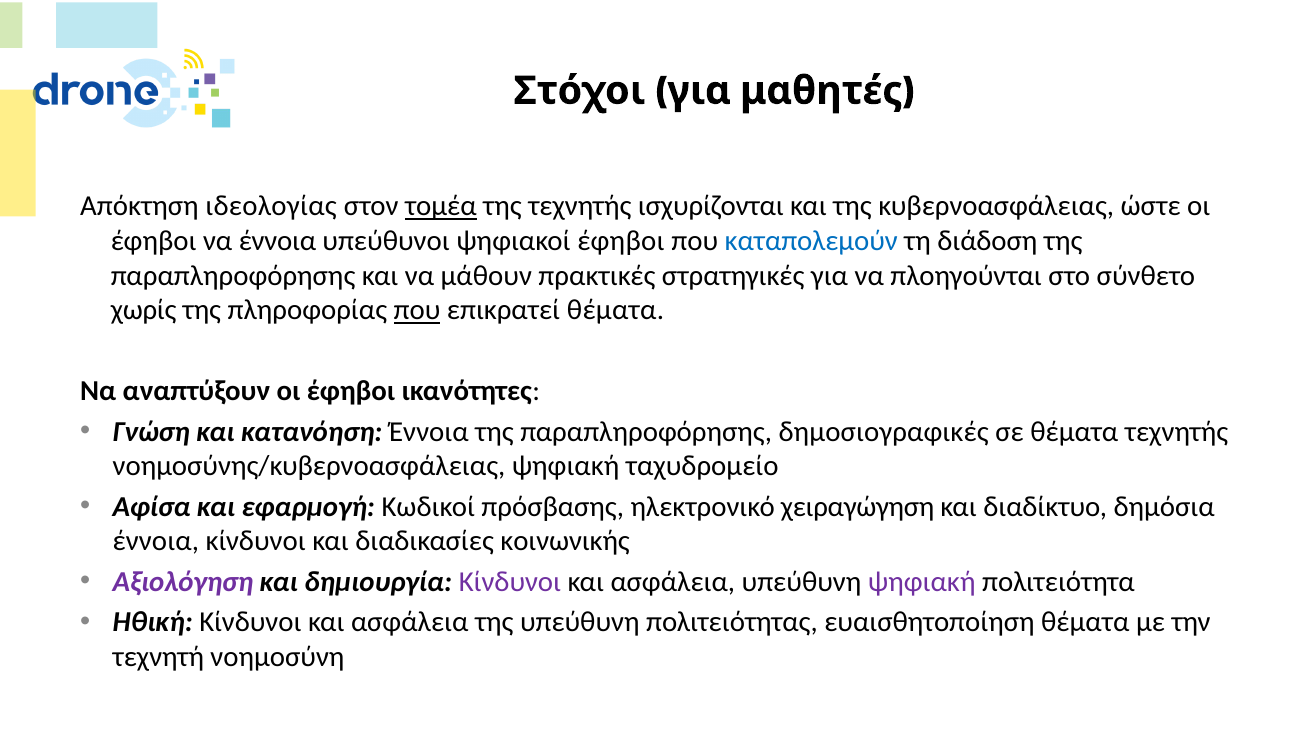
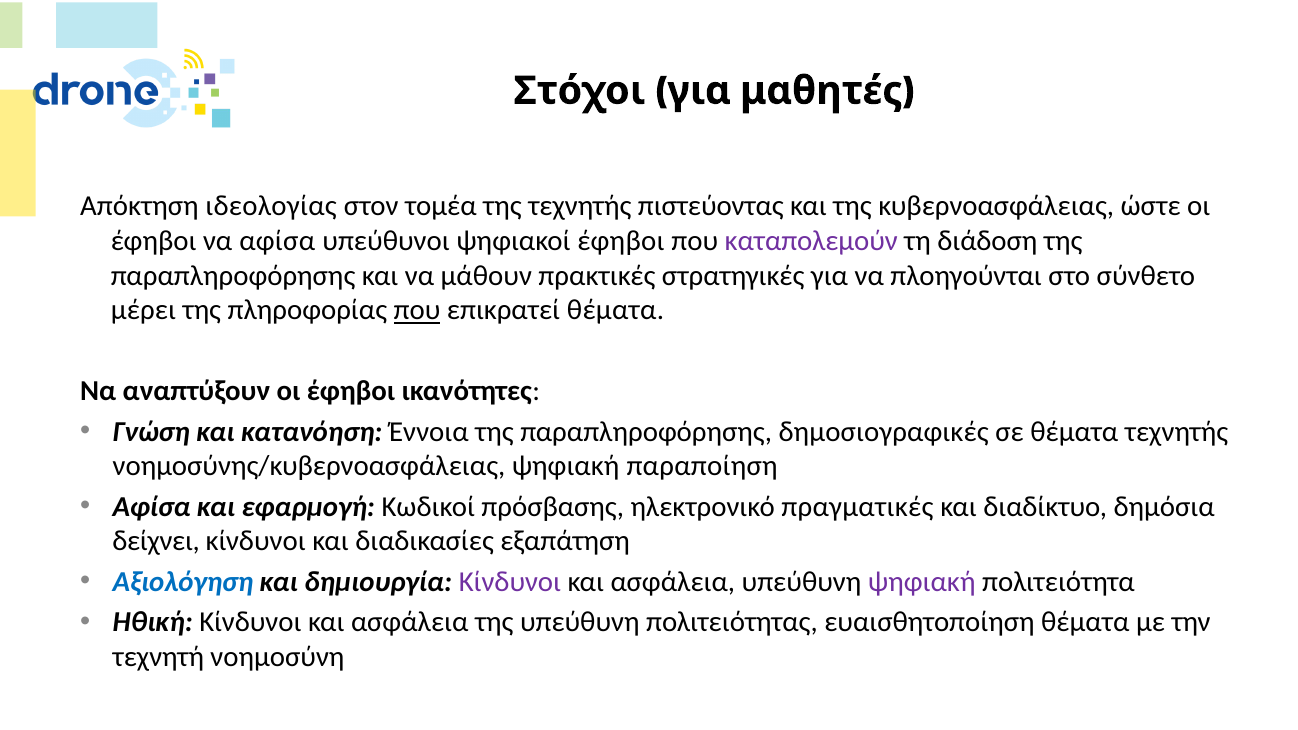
τομέα underline: present -> none
ισχυρίζονται: ισχυρίζονται -> πιστεύοντας
να έννοια: έννοια -> αφίσα
καταπολεμούν colour: blue -> purple
χωρίς: χωρίς -> μέρει
ταχυδρομείο: ταχυδρομείο -> παραποίηση
χειραγώγηση: χειραγώγηση -> πραγματικές
έννοια at (156, 541): έννοια -> δείχνει
κοινωνικής: κοινωνικής -> εξαπάτηση
Αξιολόγηση colour: purple -> blue
